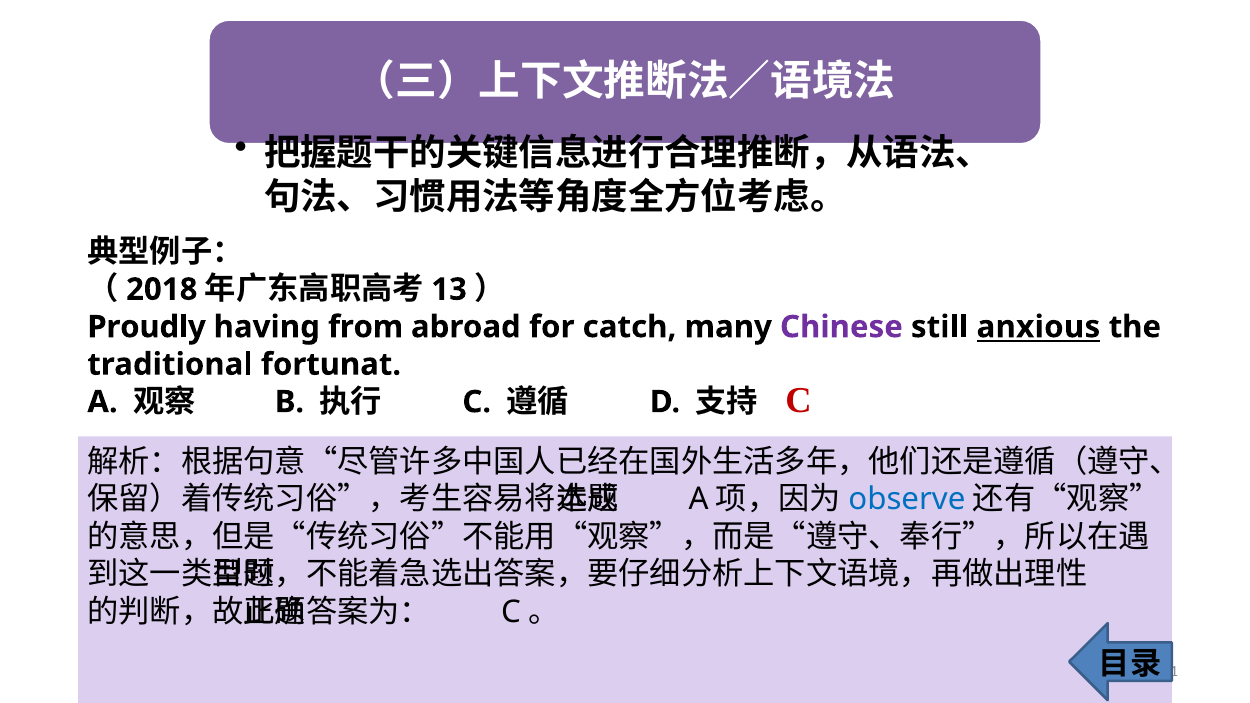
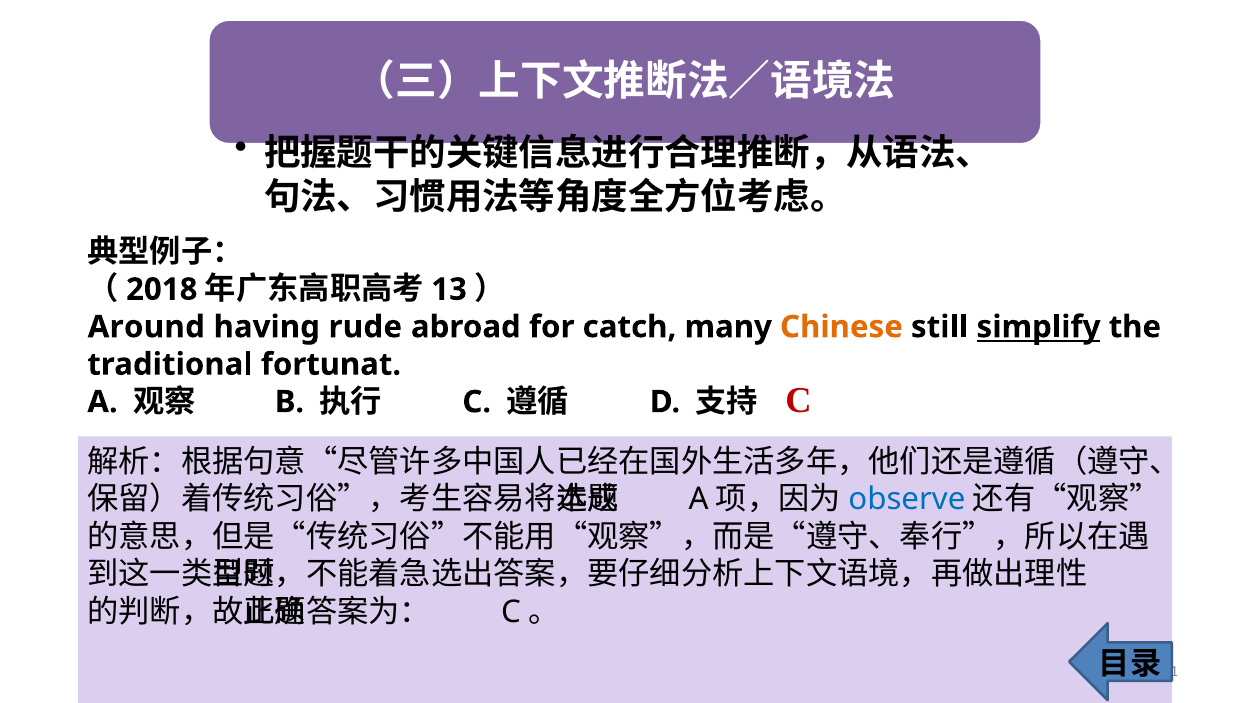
Proudly: Proudly -> Around
from: from -> rude
Chinese colour: purple -> orange
anxious: anxious -> simplify
